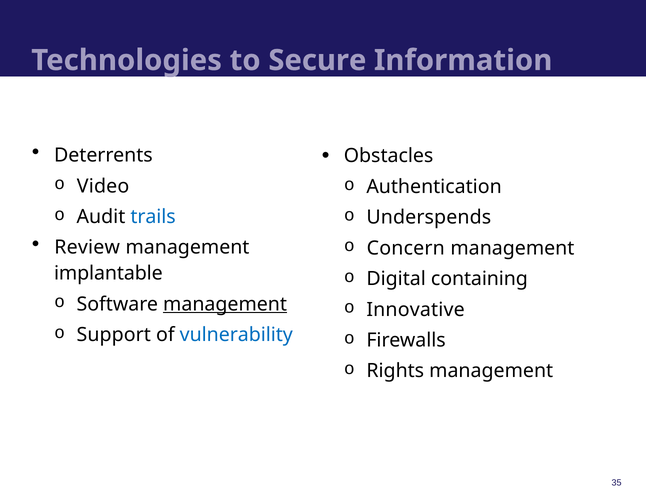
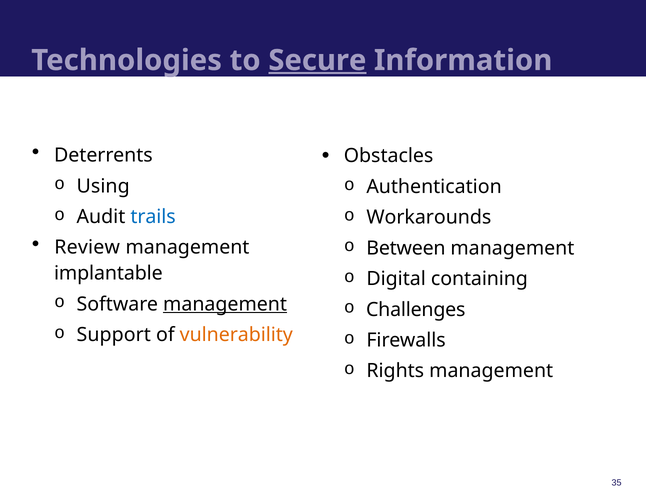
Secure underline: none -> present
Video: Video -> Using
Underspends: Underspends -> Workarounds
Concern: Concern -> Between
Innovative: Innovative -> Challenges
vulnerability colour: blue -> orange
